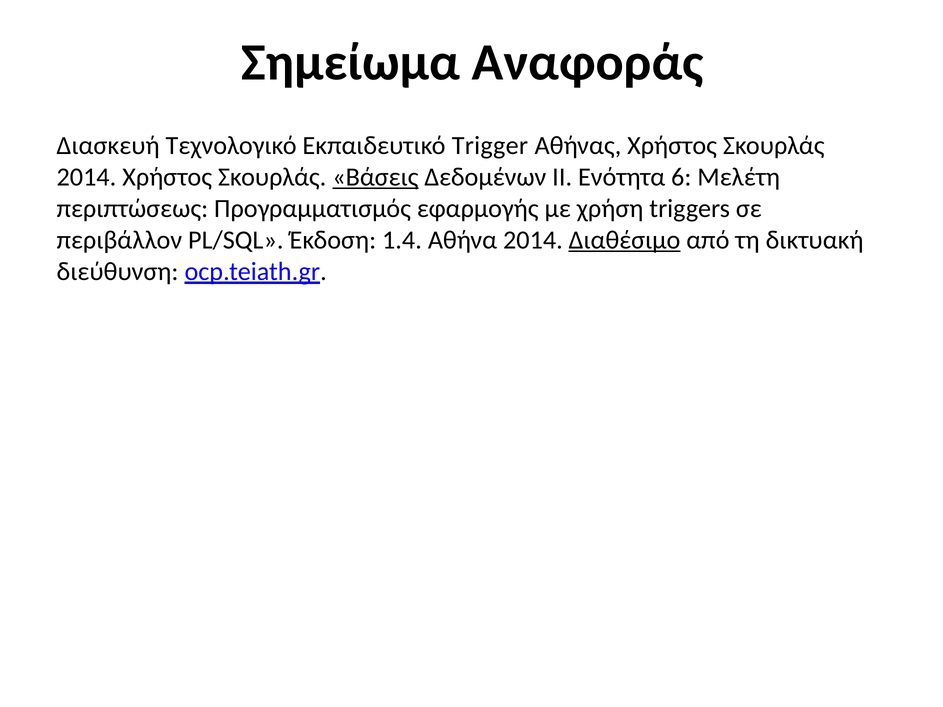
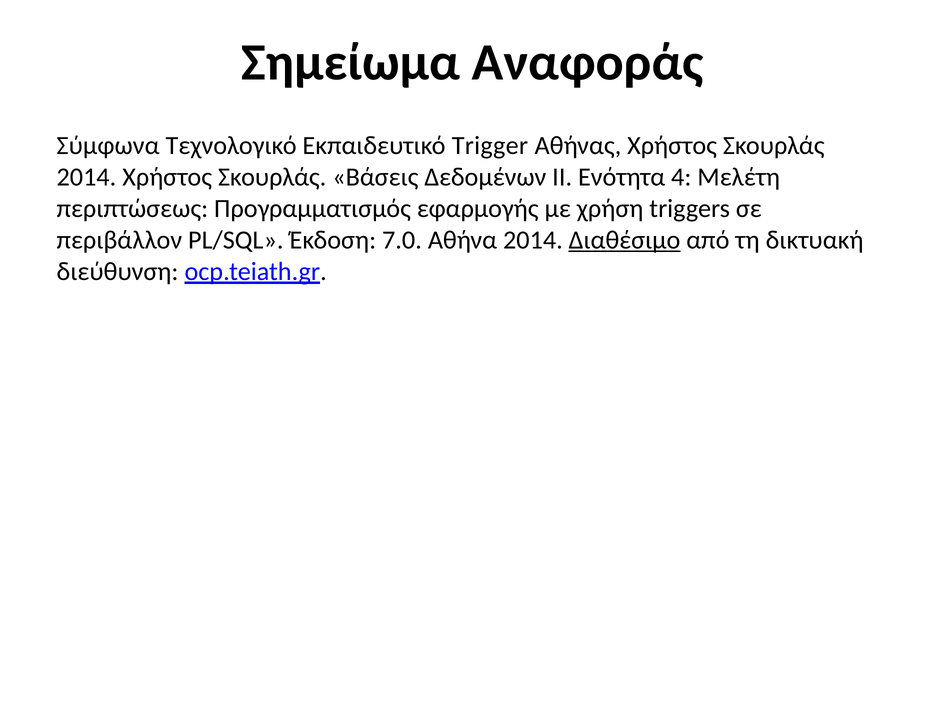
Διασκευή: Διασκευή -> Σύμφωνα
Βάσεις underline: present -> none
6: 6 -> 4
1.4: 1.4 -> 7.0
